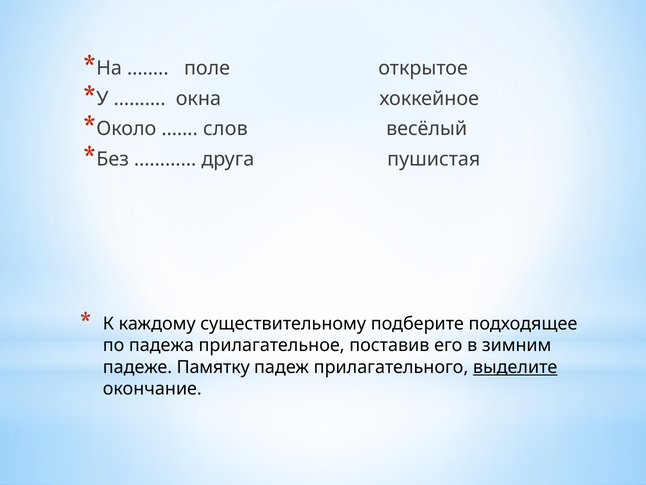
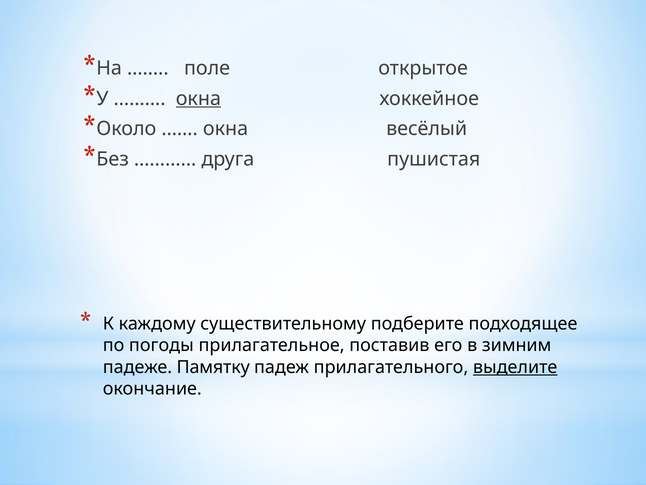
окна at (198, 98) underline: none -> present
слов at (225, 129): слов -> окна
падежа: падежа -> погоды
